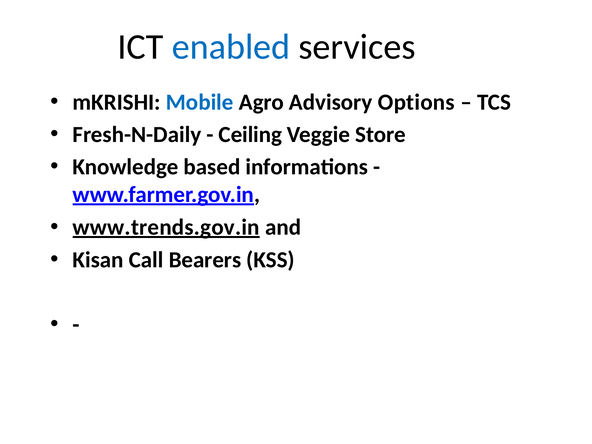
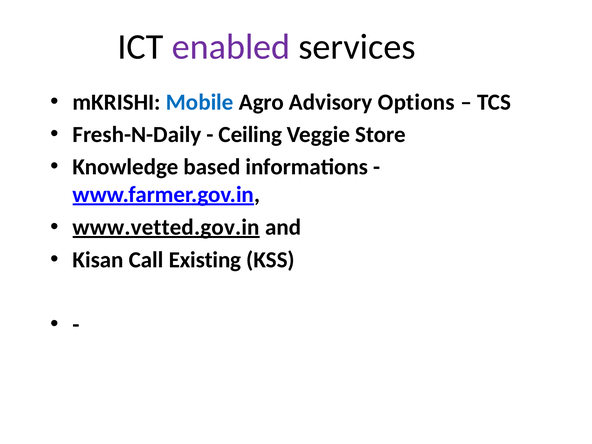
enabled colour: blue -> purple
www.trends.gov.in: www.trends.gov.in -> www.vetted.gov.in
Bearers: Bearers -> Existing
